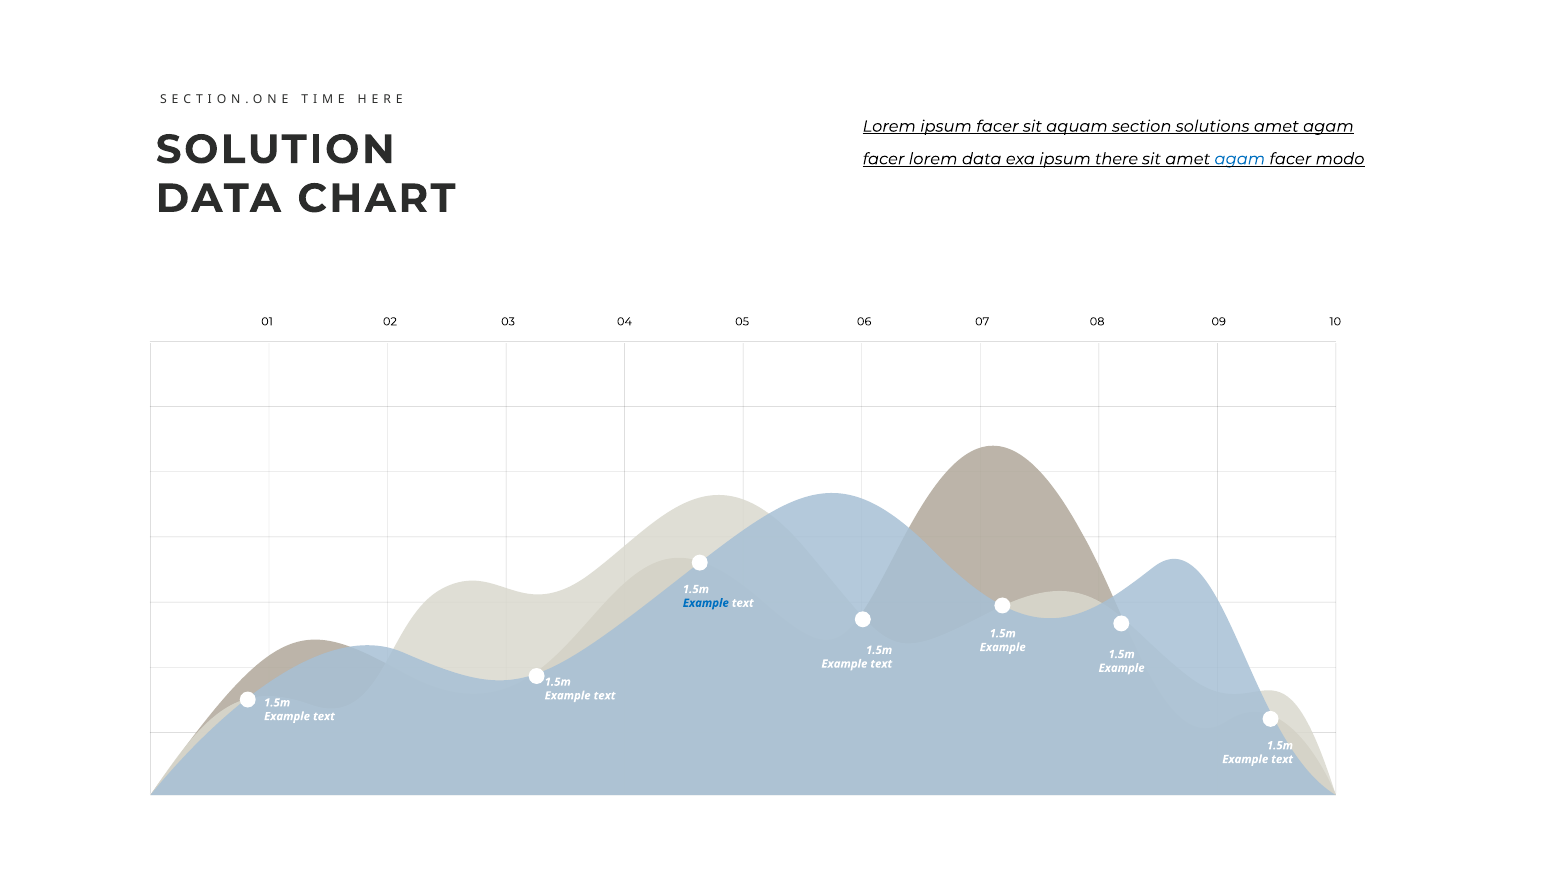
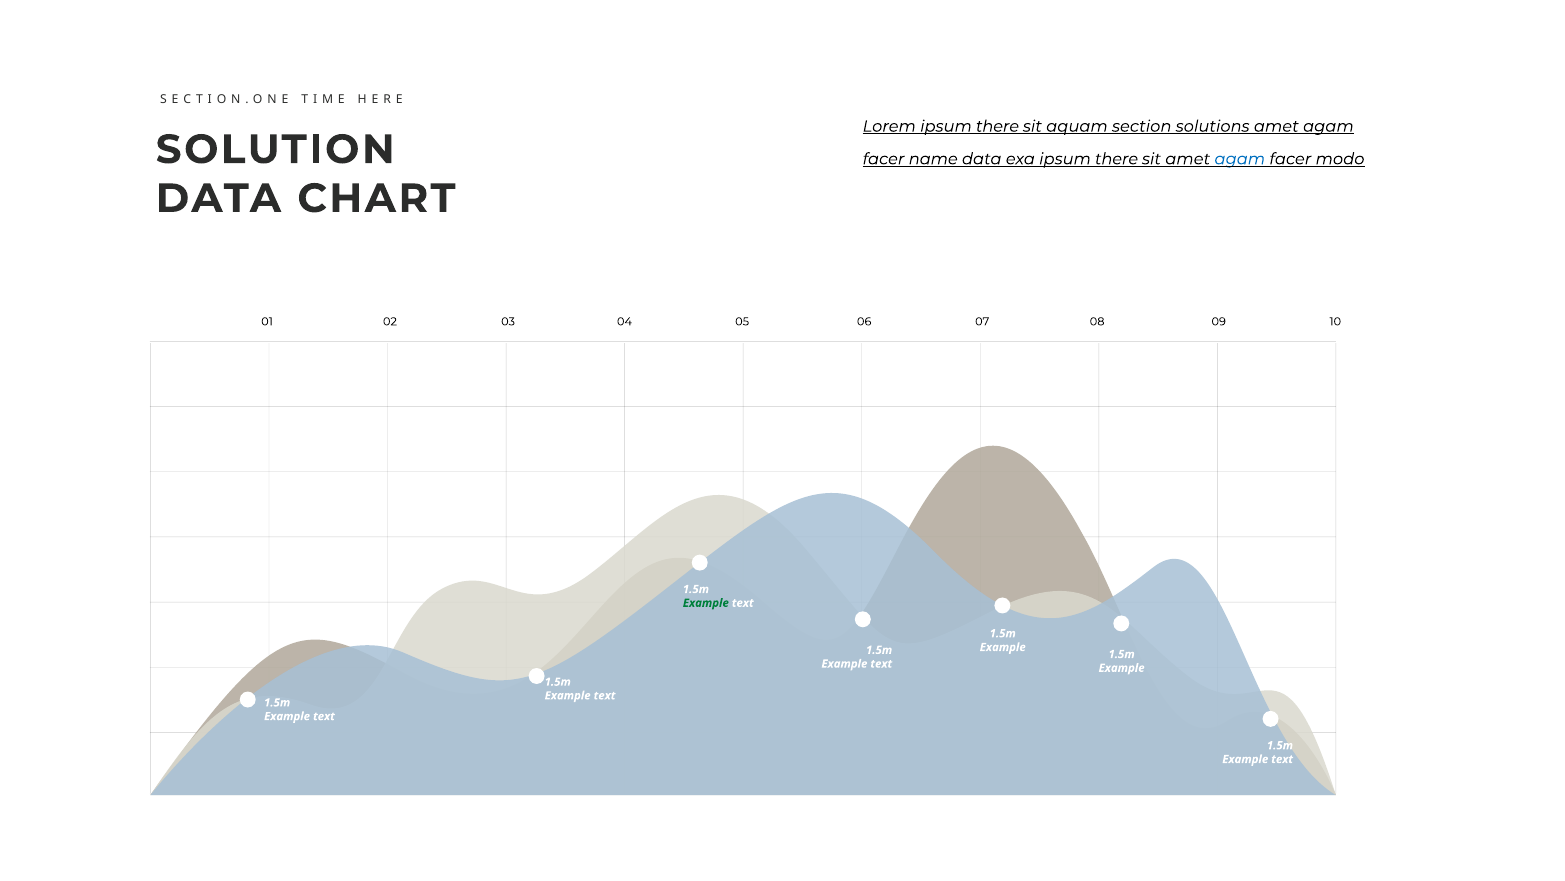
Lorem ipsum facer: facer -> there
facer lorem: lorem -> name
Example at (706, 603) colour: blue -> green
